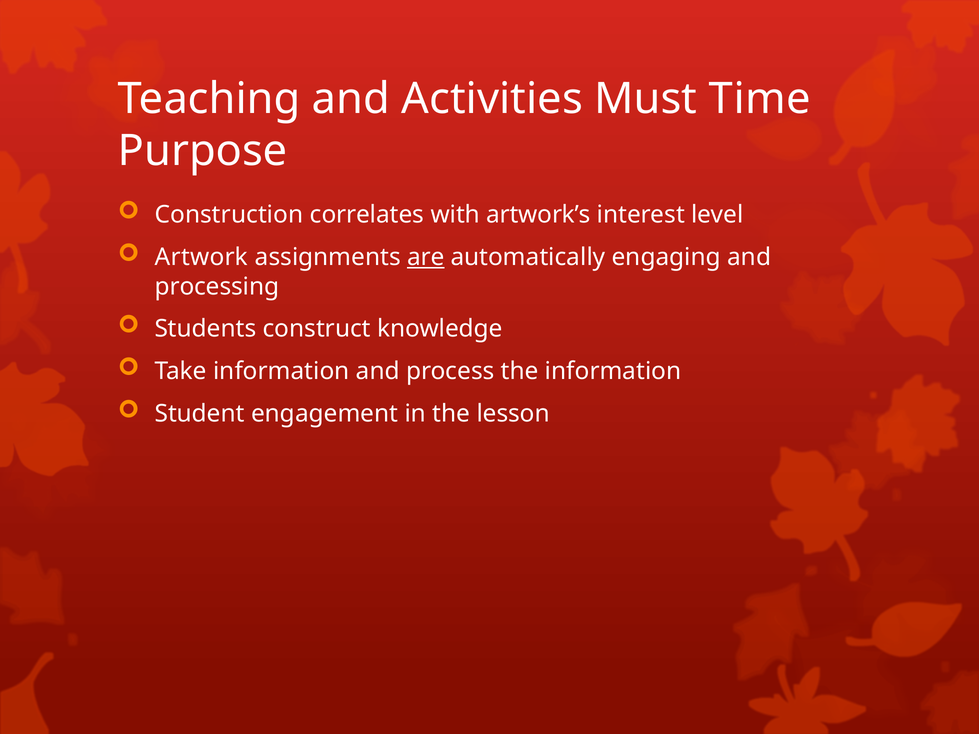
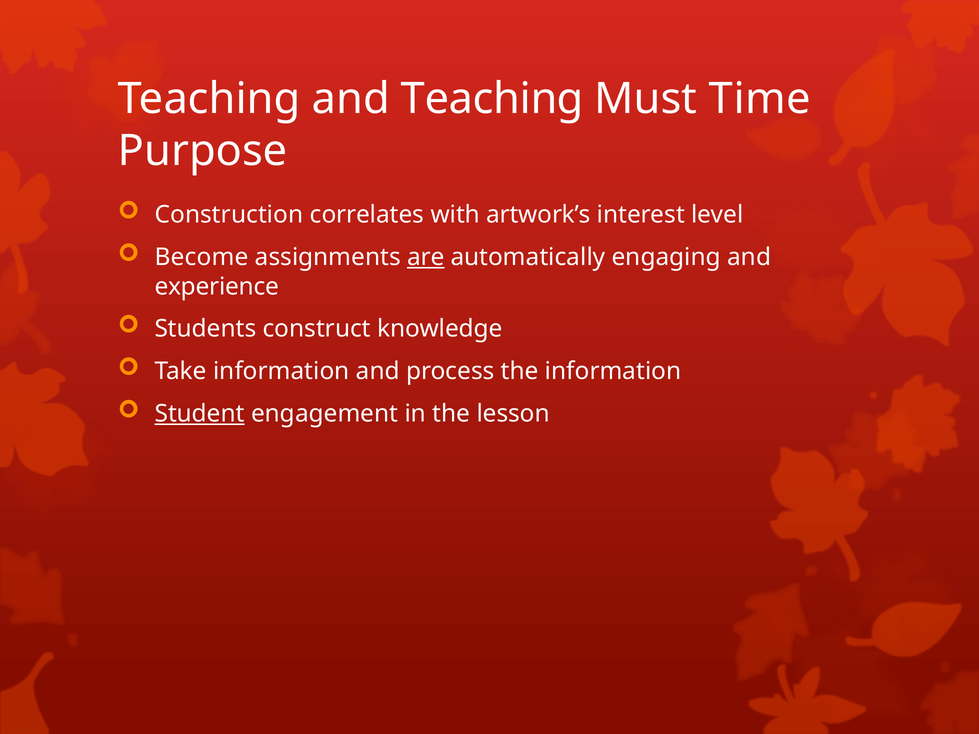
and Activities: Activities -> Teaching
Artwork: Artwork -> Become
processing: processing -> experience
Student underline: none -> present
